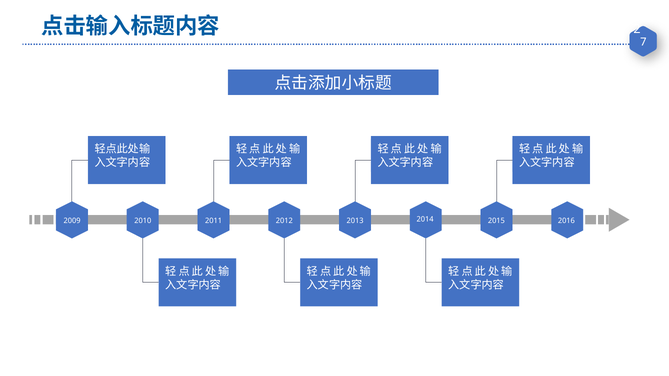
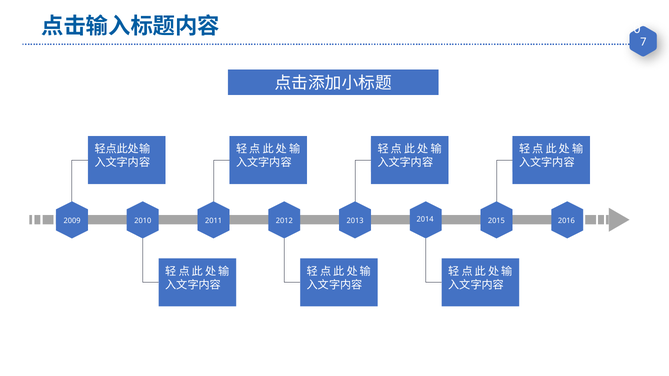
2: 2 -> 0
